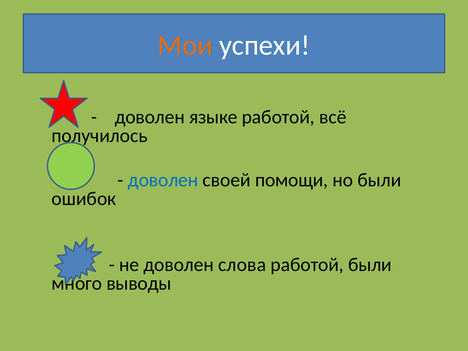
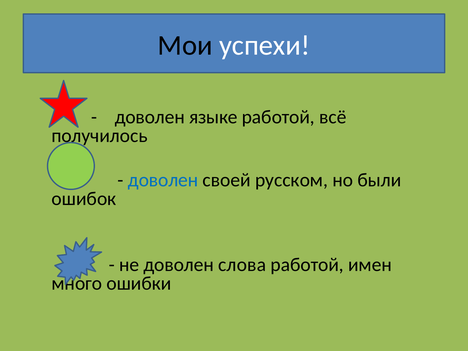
Мои colour: orange -> black
помощи: помощи -> русском
работой были: были -> имен
выводы: выводы -> ошибки
